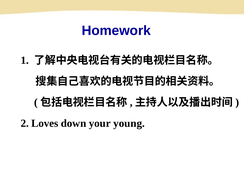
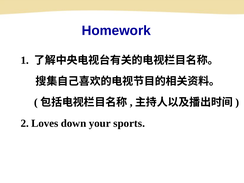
young: young -> sports
